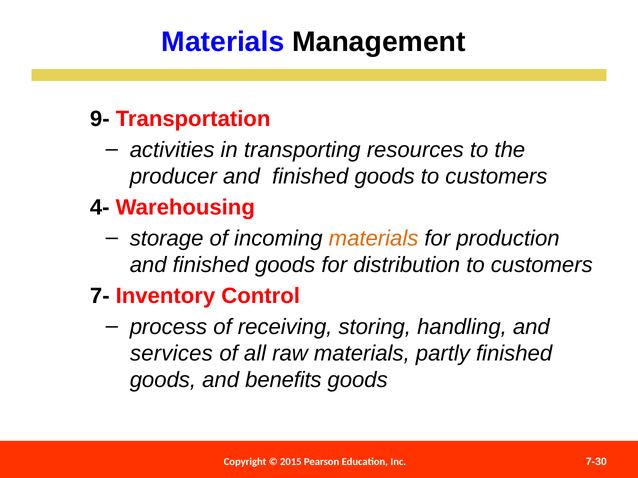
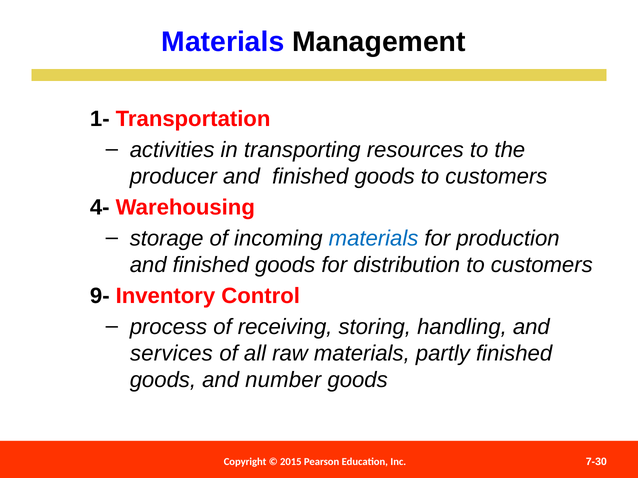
9-: 9- -> 1-
materials at (374, 239) colour: orange -> blue
7-: 7- -> 9-
benefits: benefits -> number
